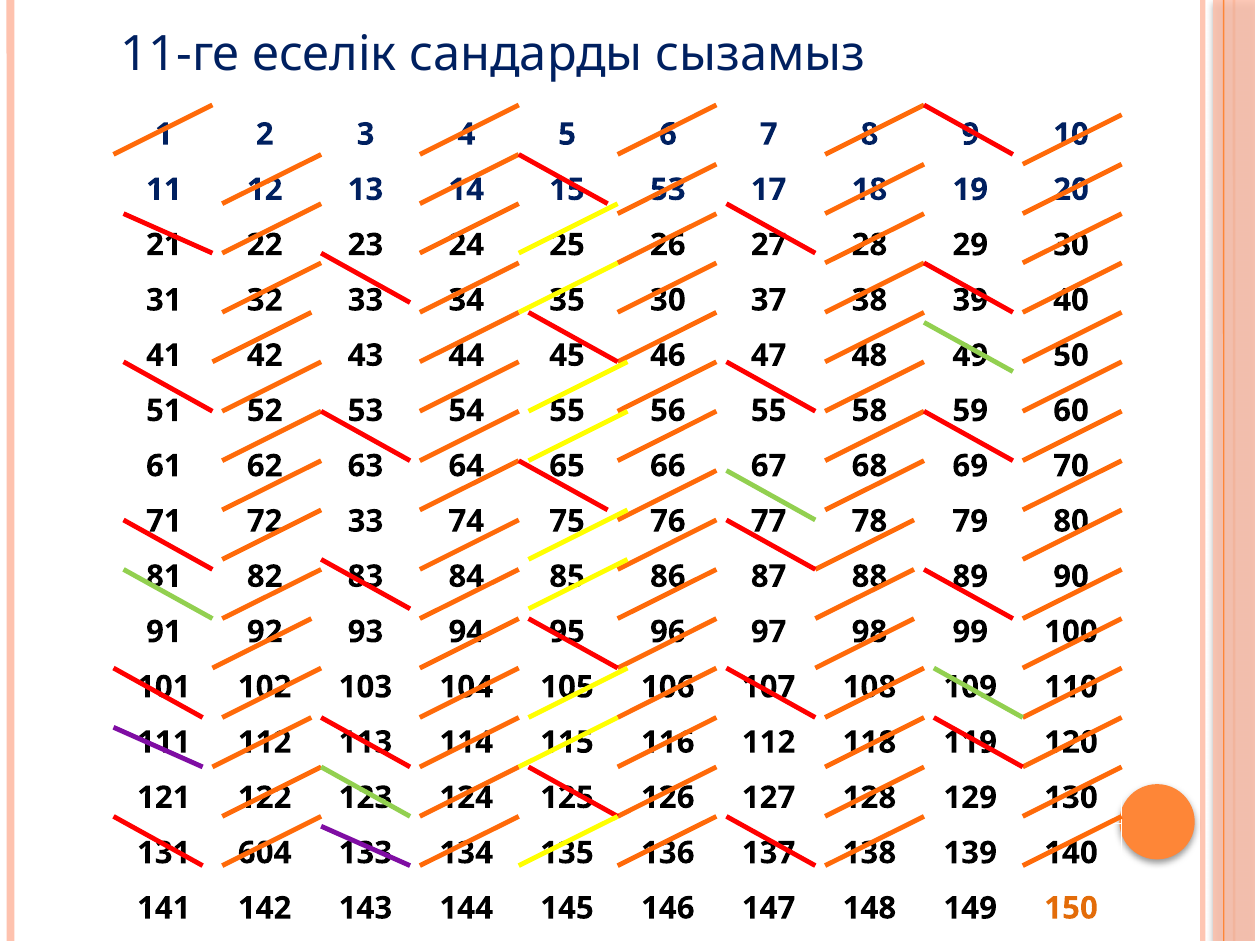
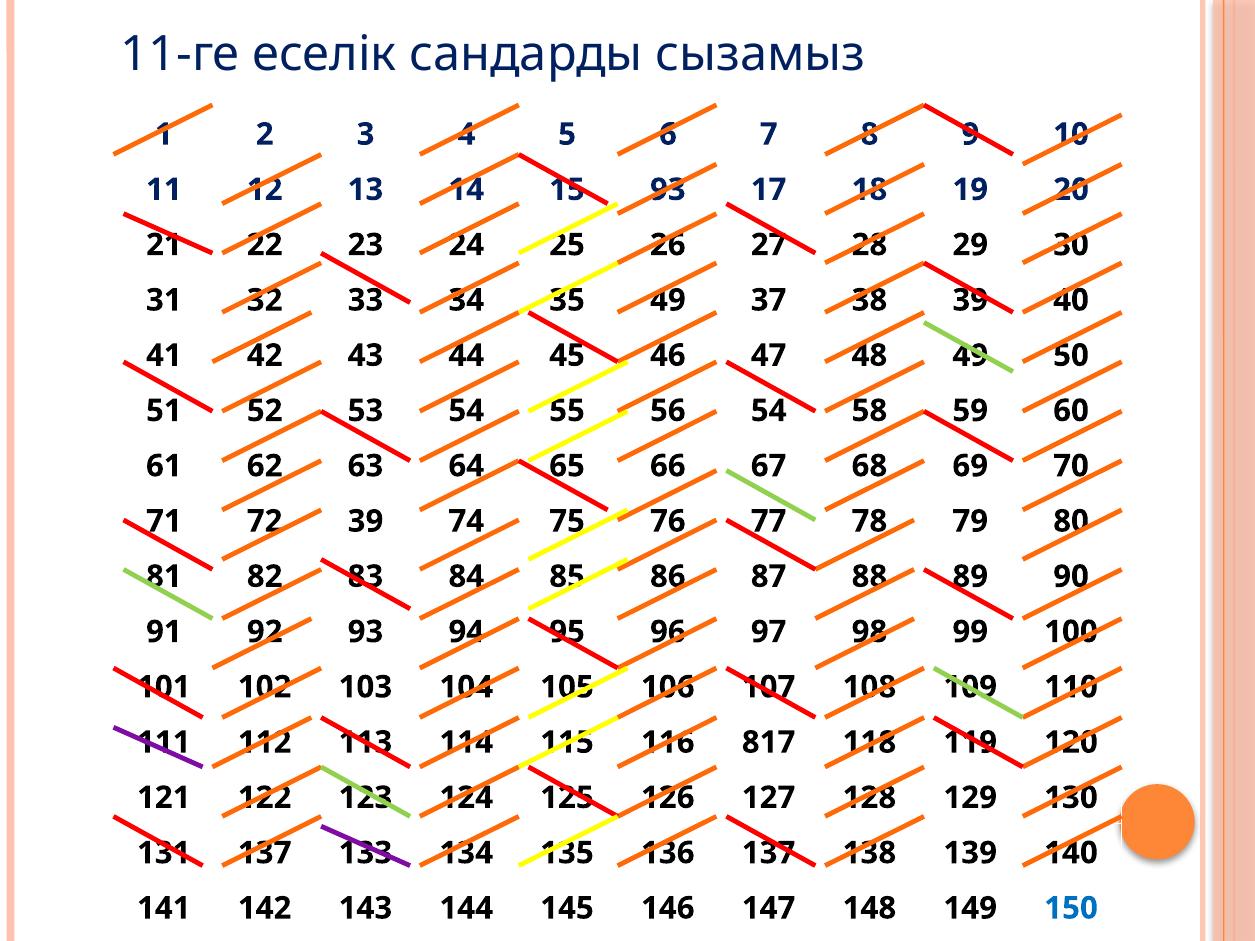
15 53: 53 -> 93
35 30: 30 -> 49
56 55: 55 -> 54
72 33: 33 -> 39
116 112: 112 -> 817
131 604: 604 -> 137
150 colour: orange -> blue
